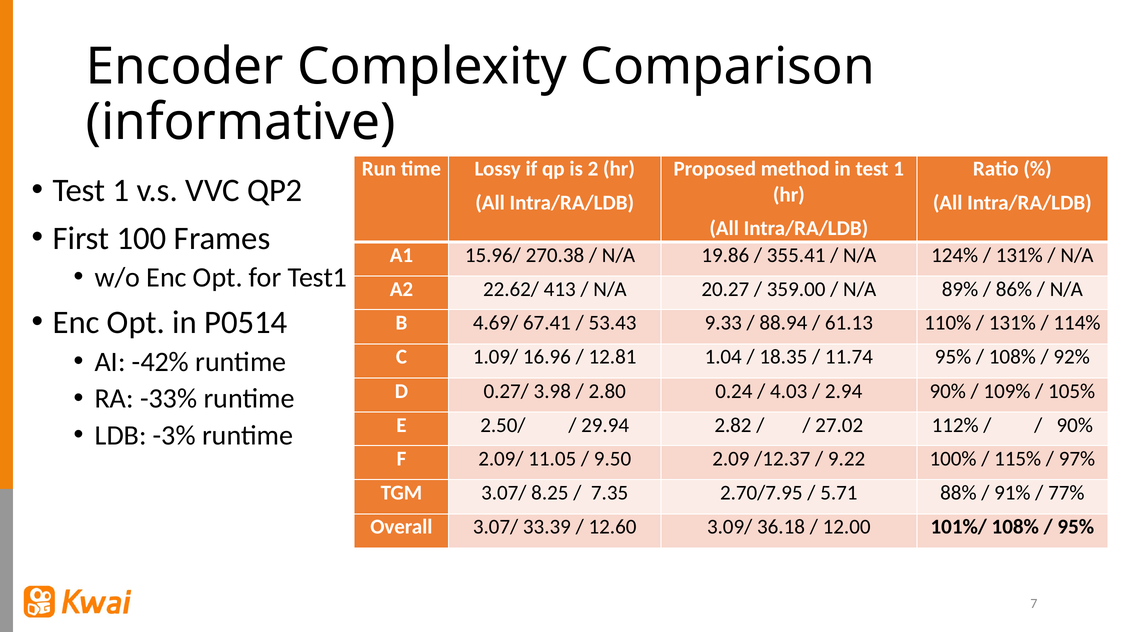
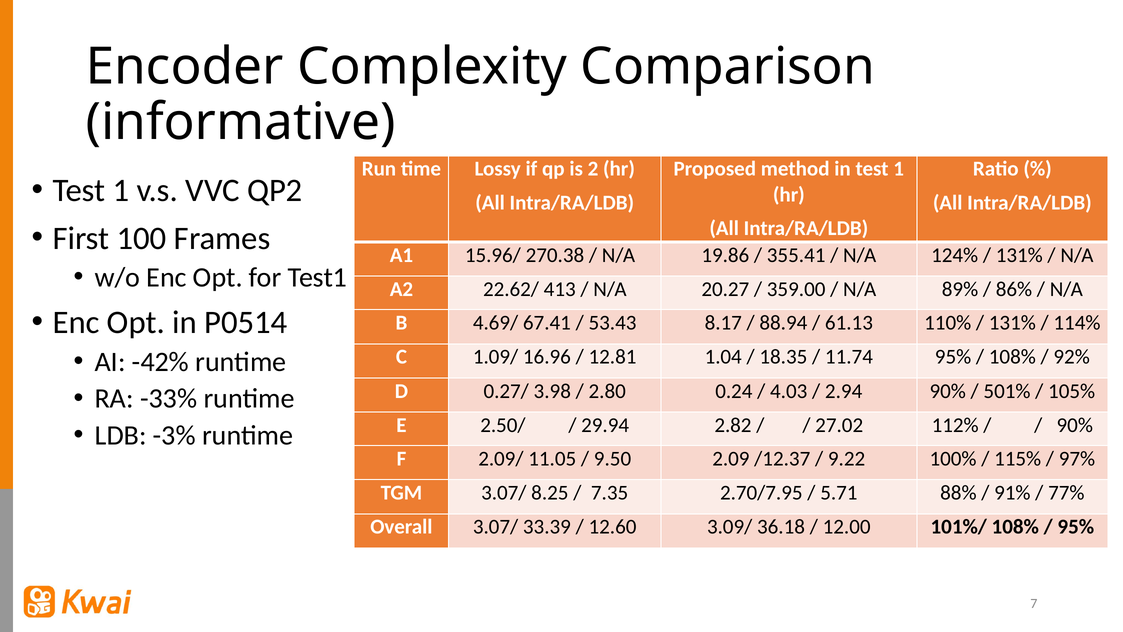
9.33: 9.33 -> 8.17
109%: 109% -> 501%
